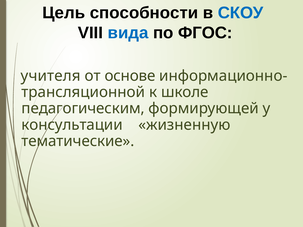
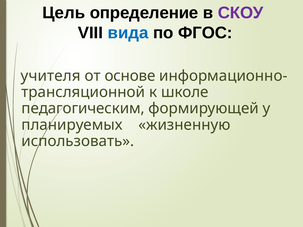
способности: способности -> определение
СКОУ colour: blue -> purple
консультации: консультации -> планируемых
тематические: тематические -> использовать
